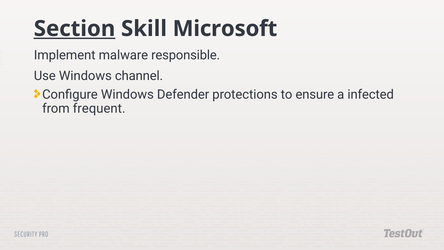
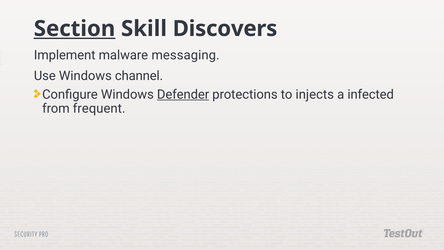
Microsoft: Microsoft -> Discovers
responsible: responsible -> messaging
Defender underline: none -> present
ensure: ensure -> injects
